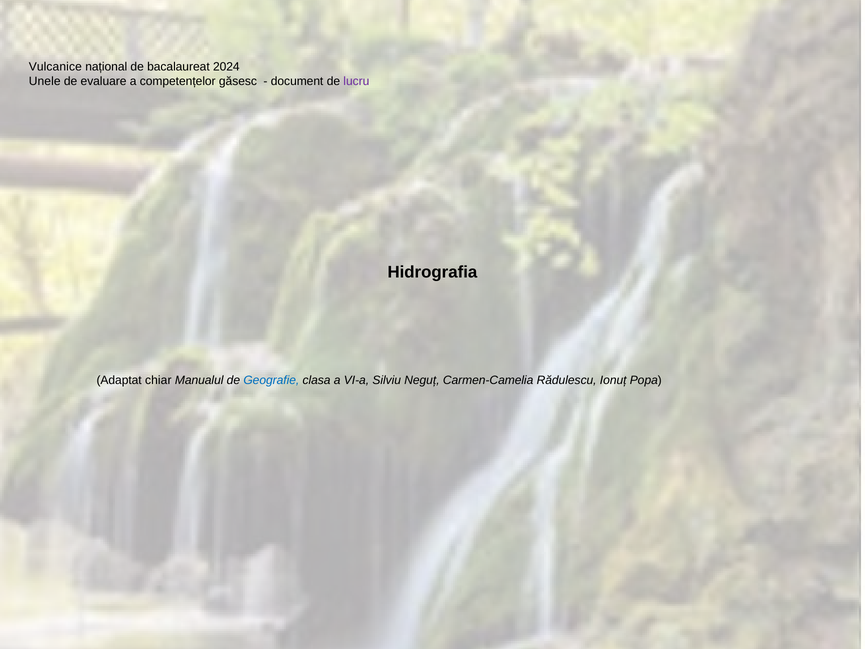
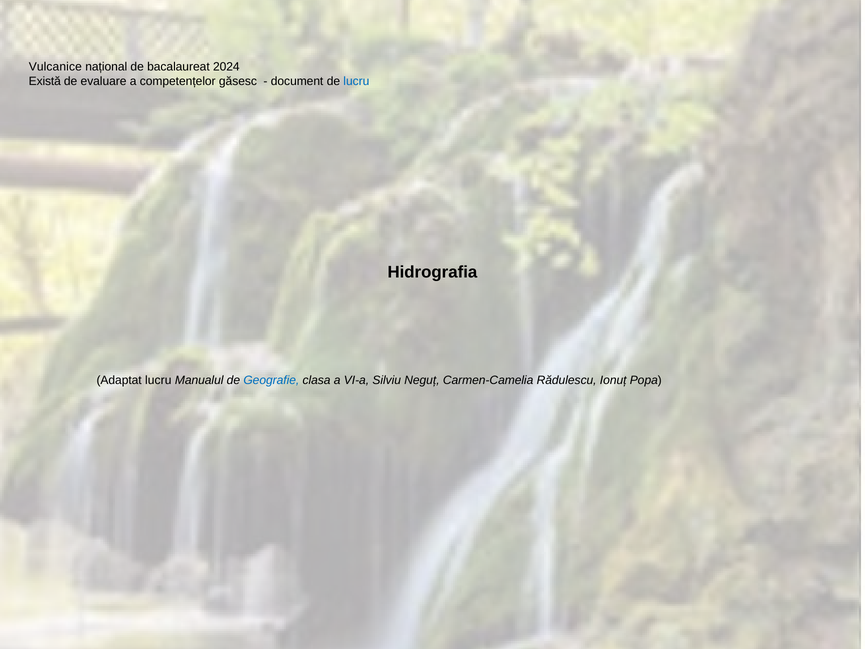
Unele: Unele -> Există
lucru at (356, 81) colour: purple -> blue
Adaptat chiar: chiar -> lucru
